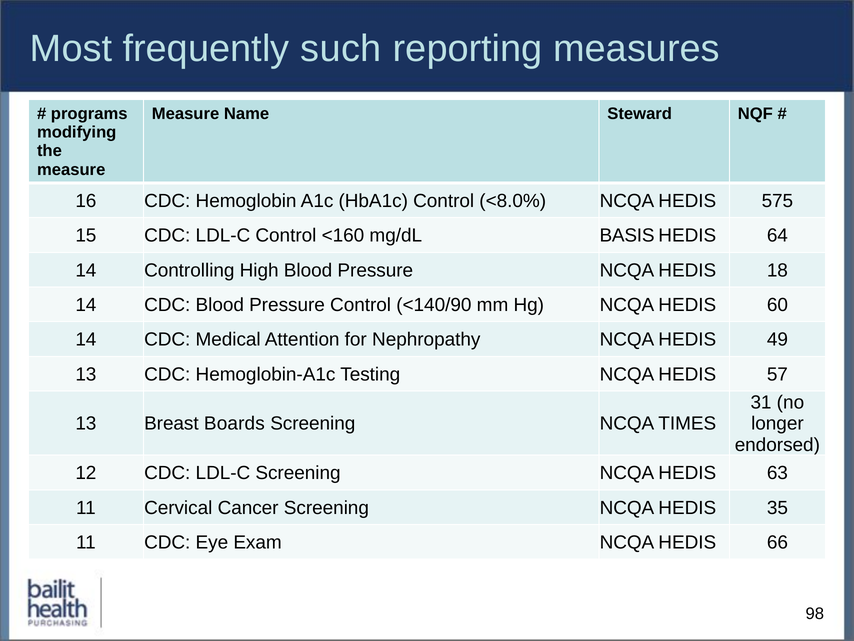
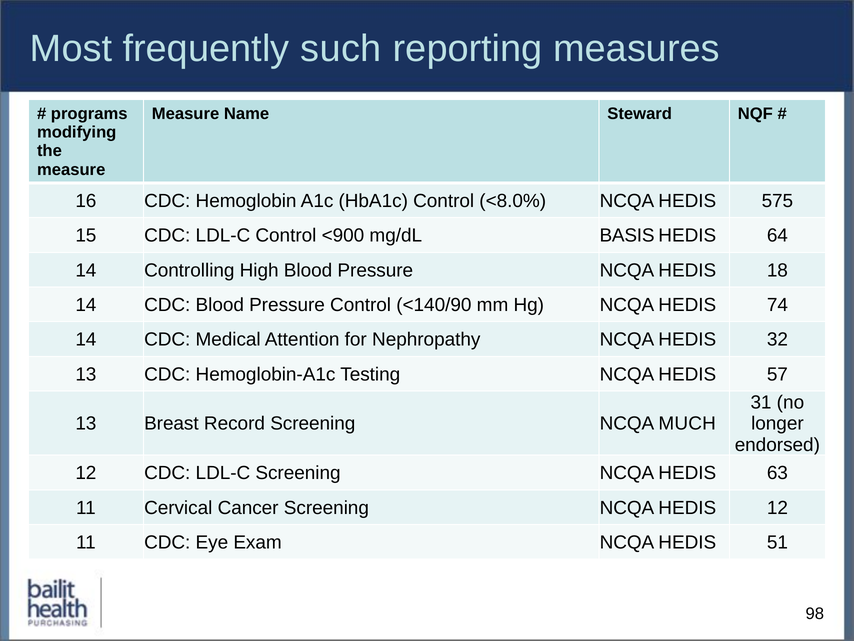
<160: <160 -> <900
60: 60 -> 74
49: 49 -> 32
Boards: Boards -> Record
TIMES: TIMES -> MUCH
HEDIS 35: 35 -> 12
66: 66 -> 51
